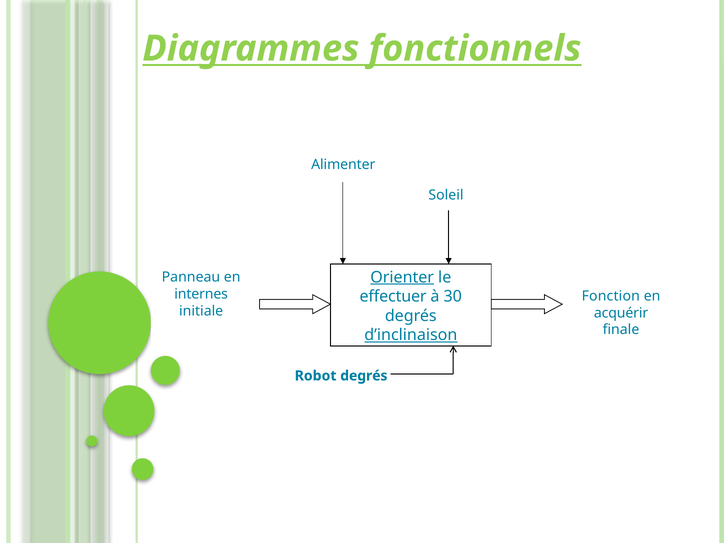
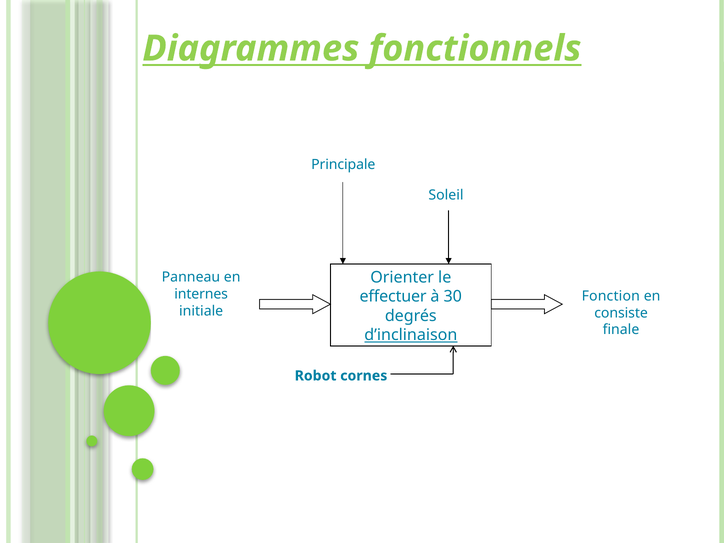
Alimenter: Alimenter -> Principale
Orienter underline: present -> none
acquérir: acquérir -> consiste
Robot degrés: degrés -> cornes
